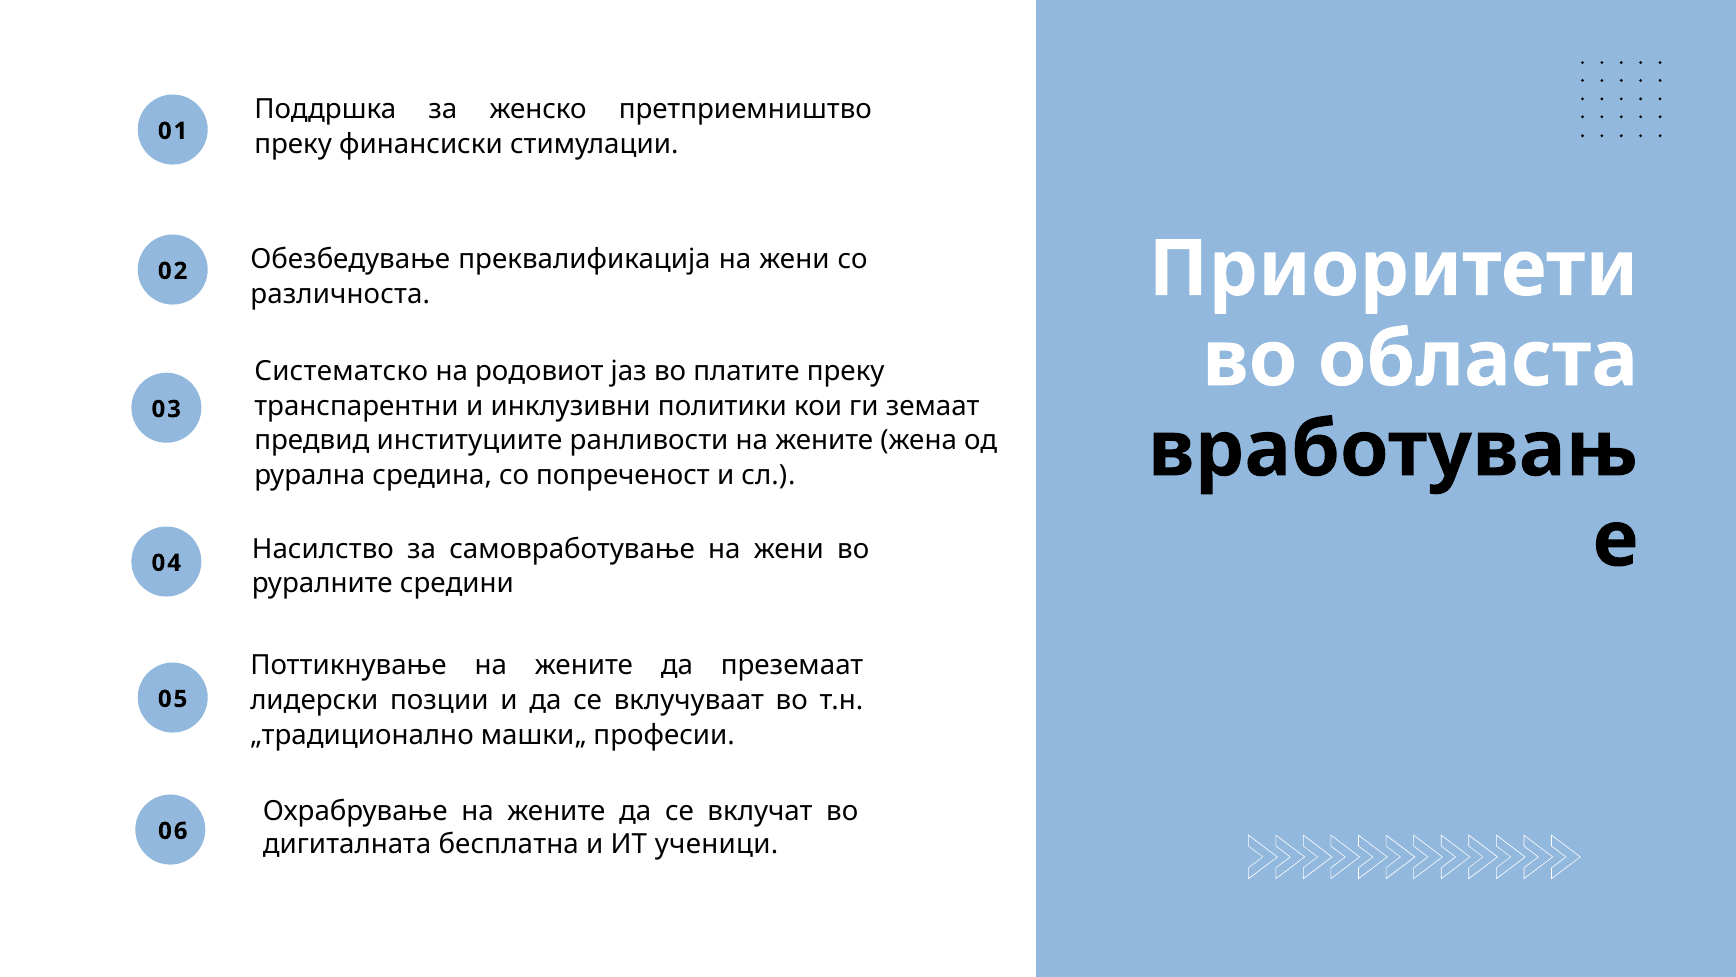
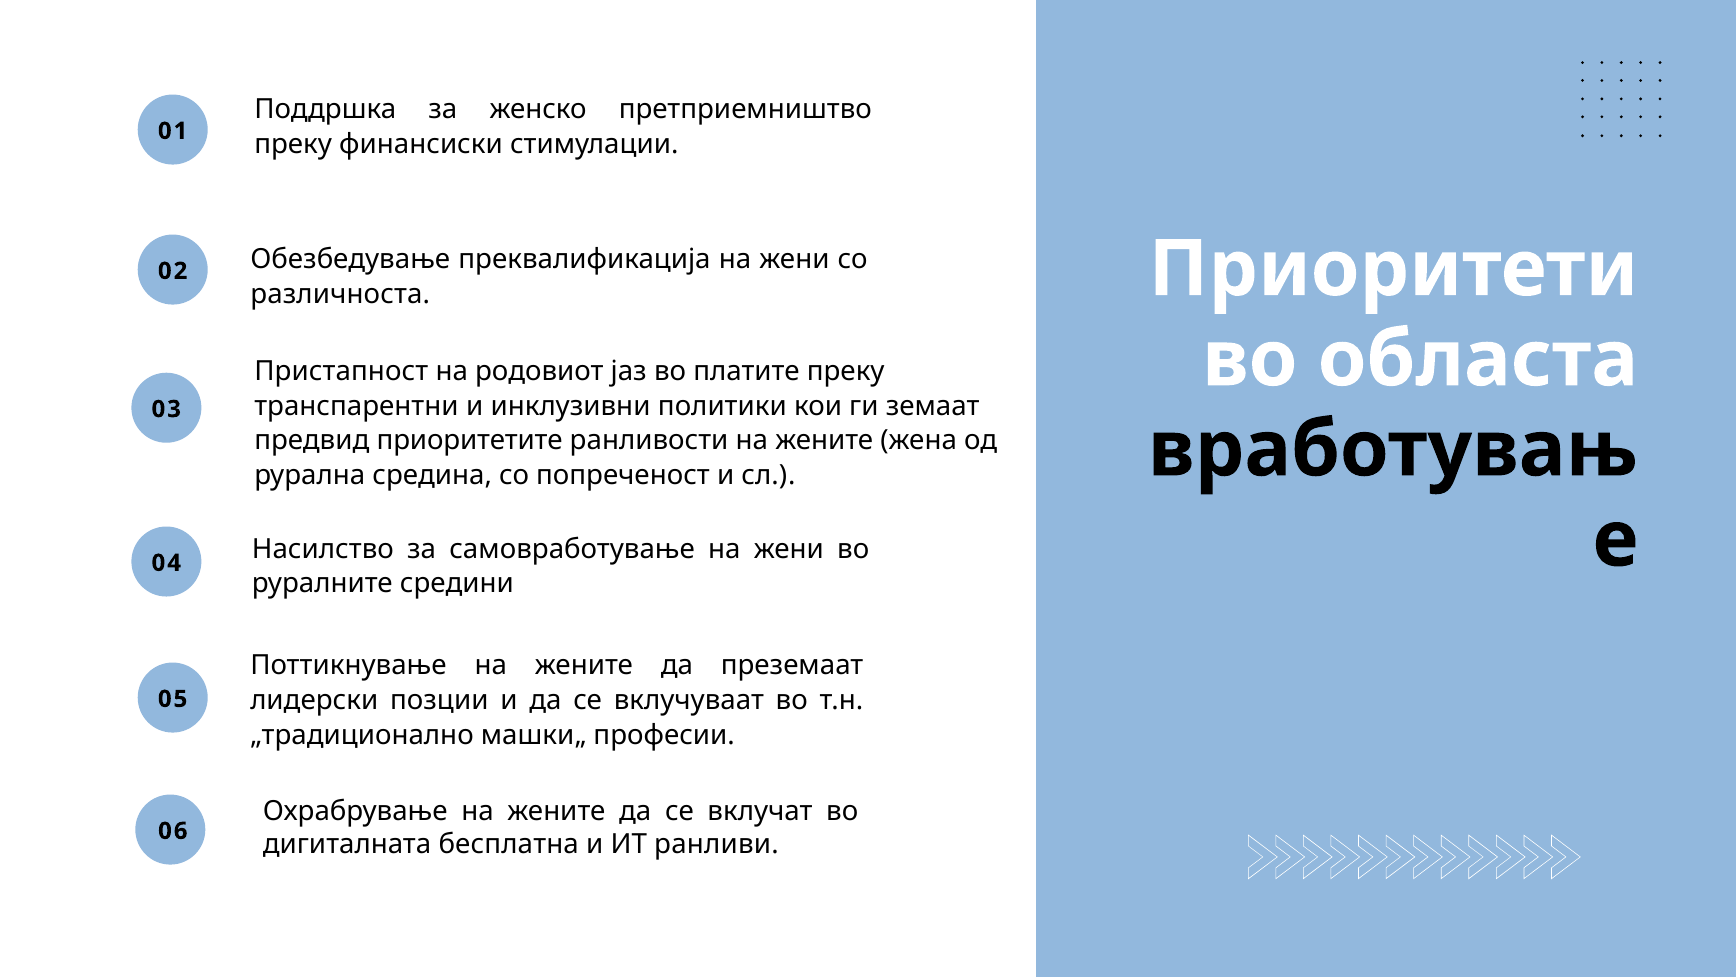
Систематско: Систематско -> Пристапност
институциите: институциите -> приоритетите
ученици: ученици -> ранливи
